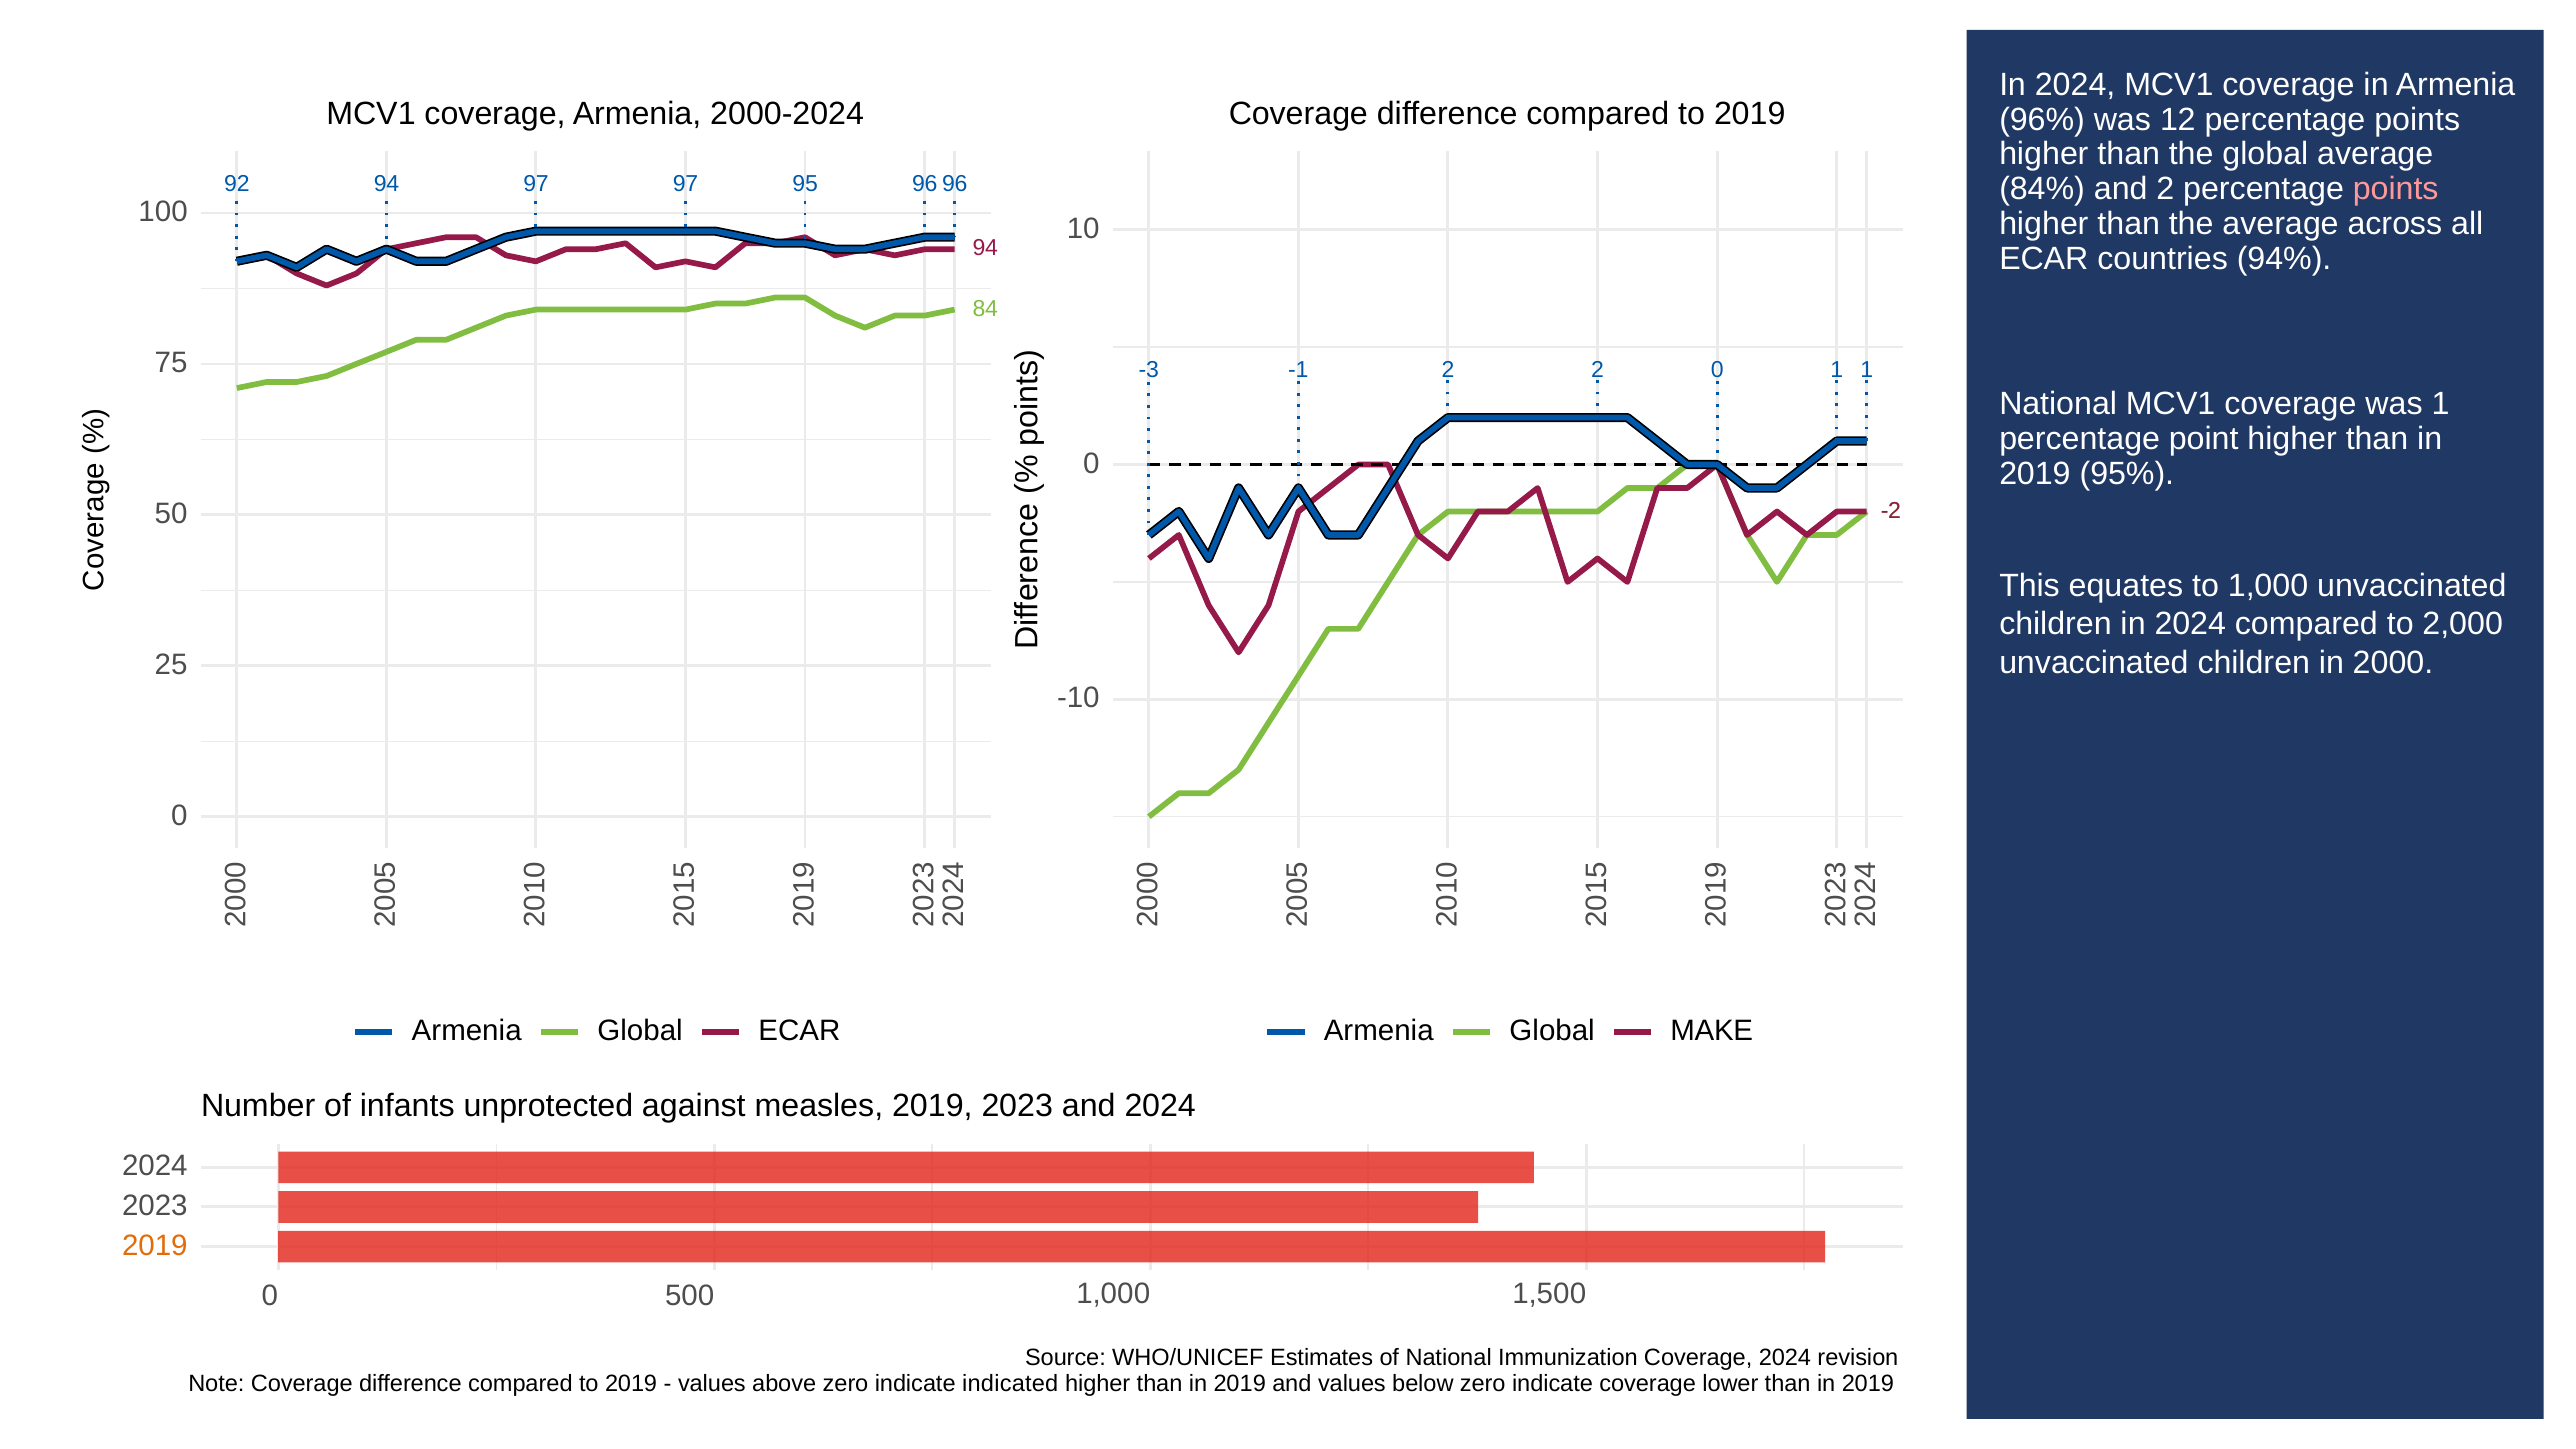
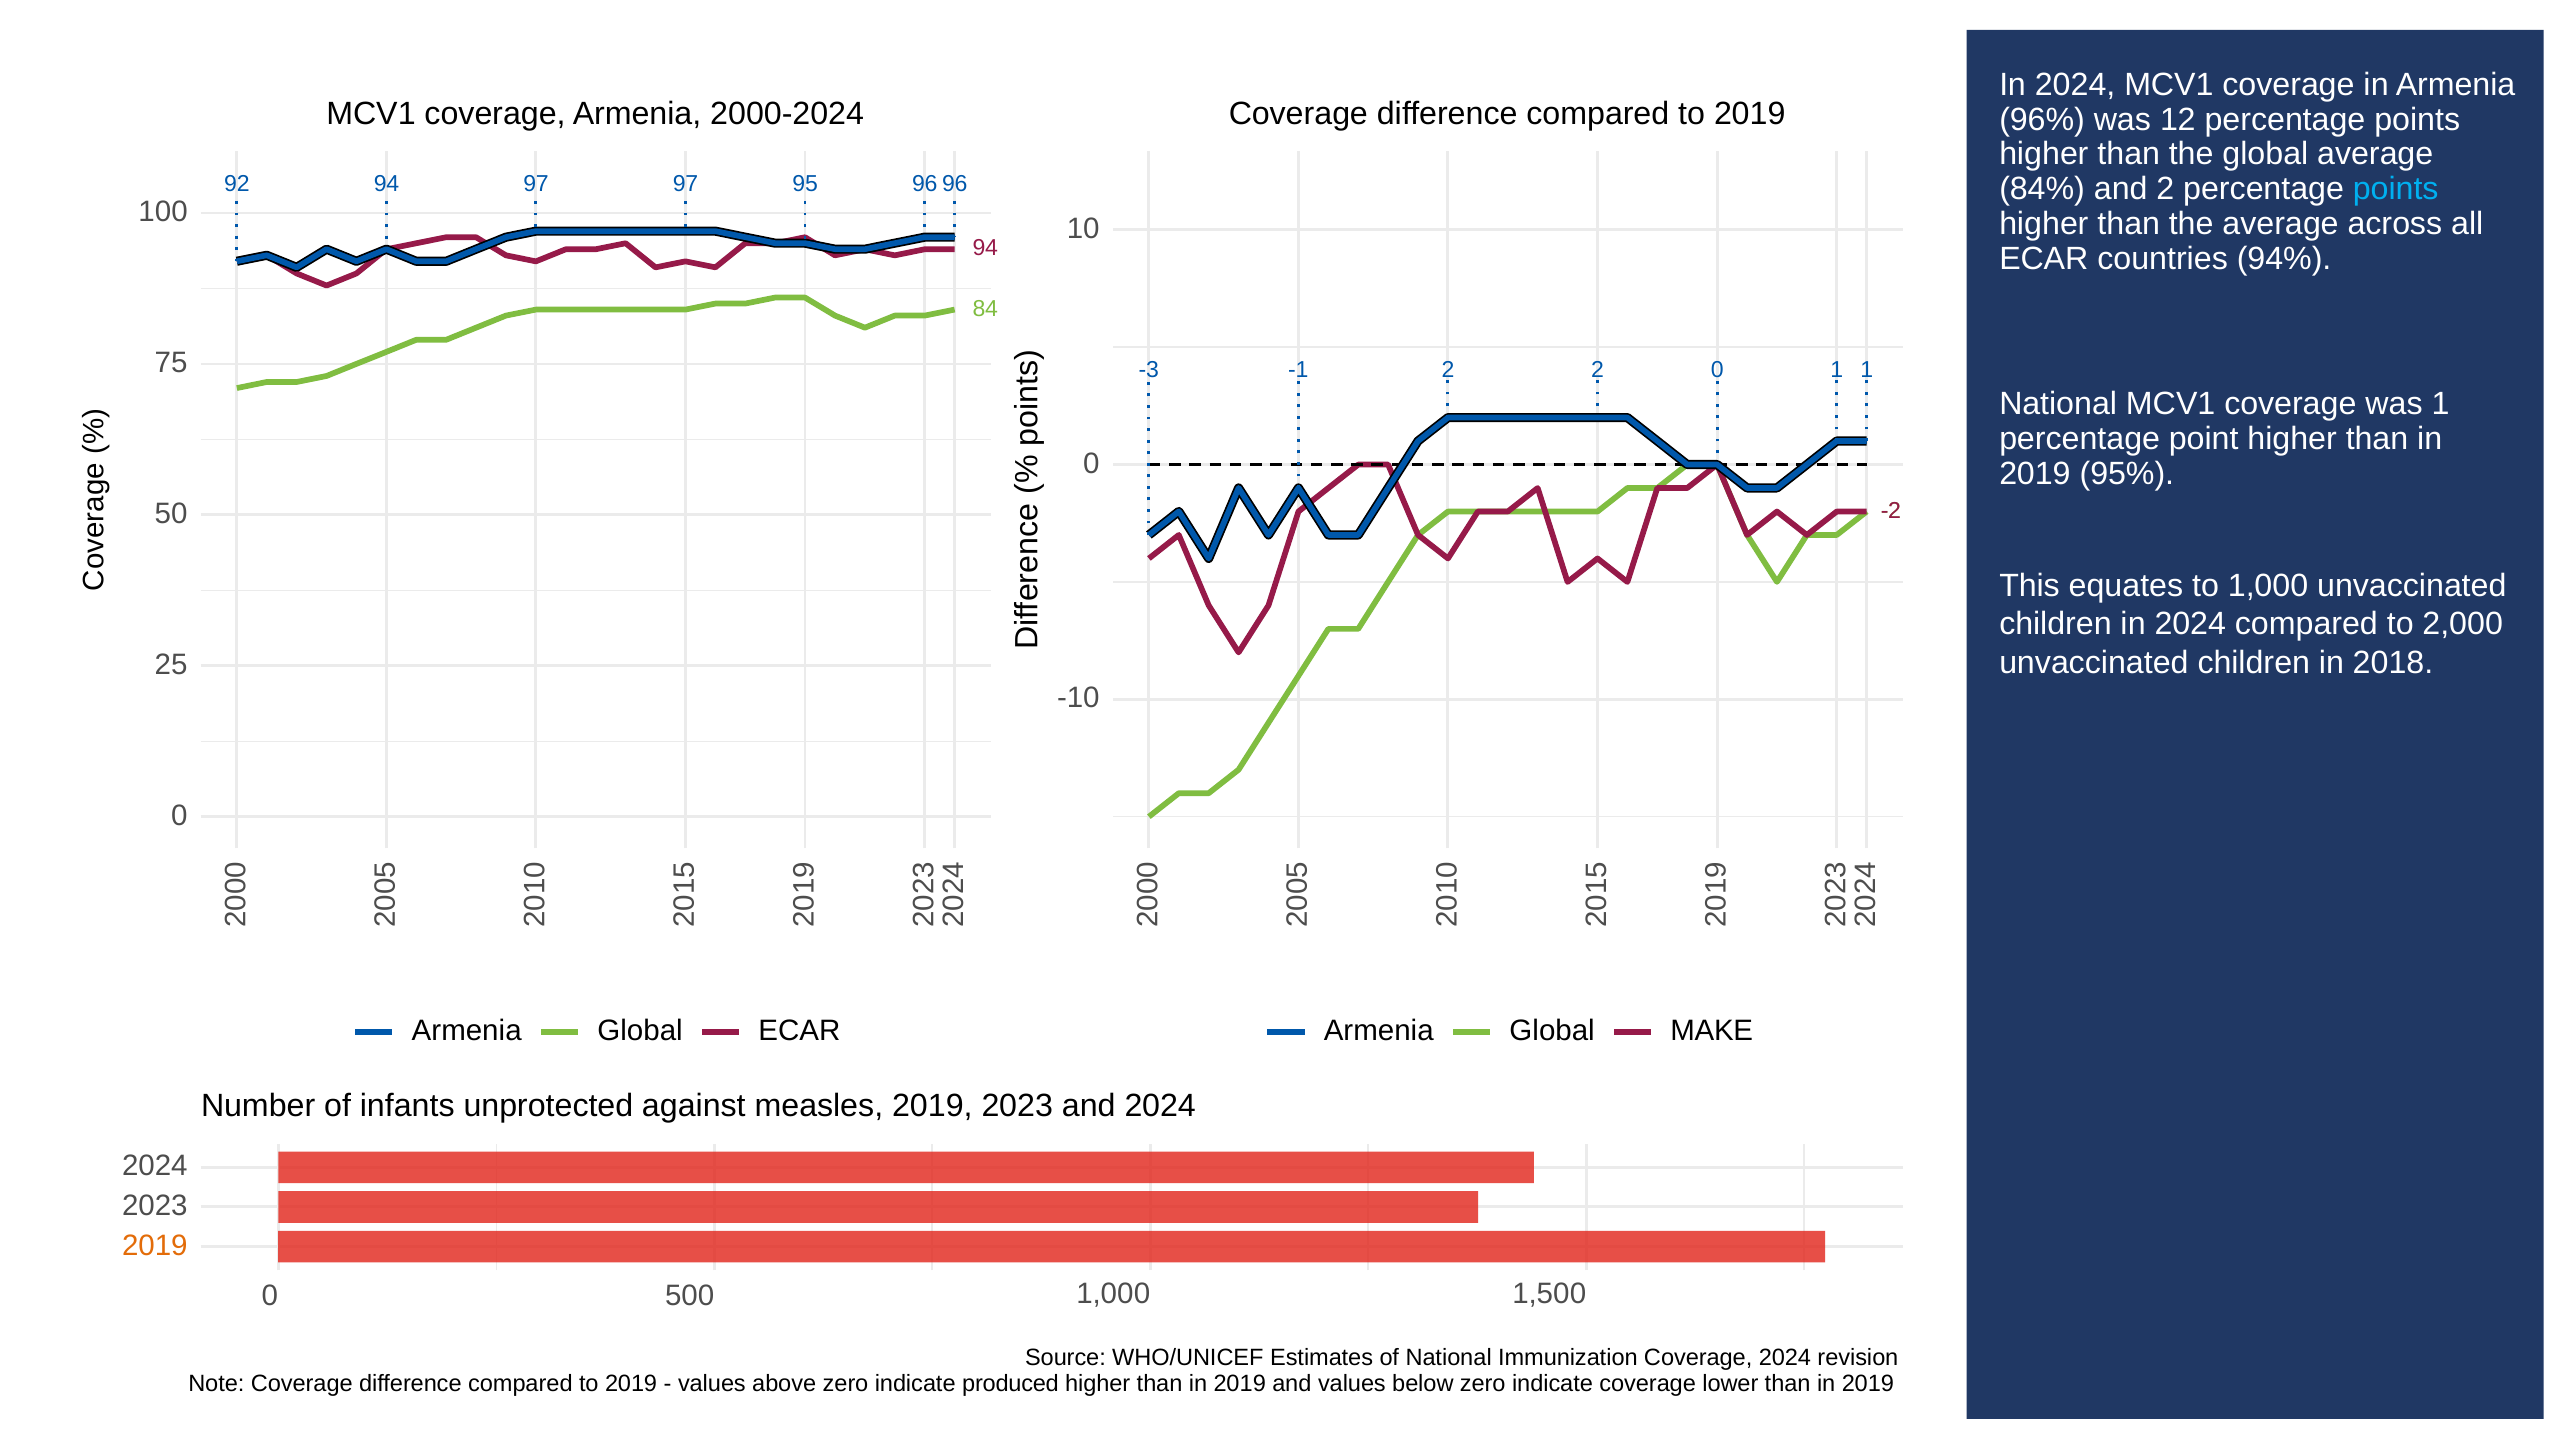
points at (2396, 189) colour: pink -> light blue
2000: 2000 -> 2018
indicated: indicated -> produced
